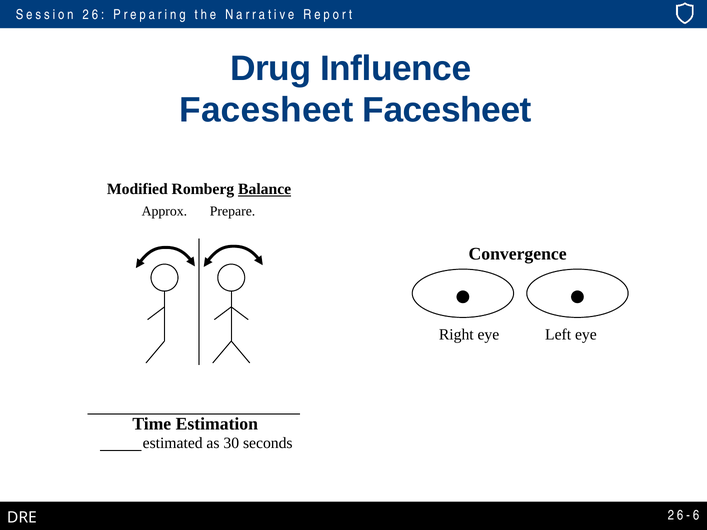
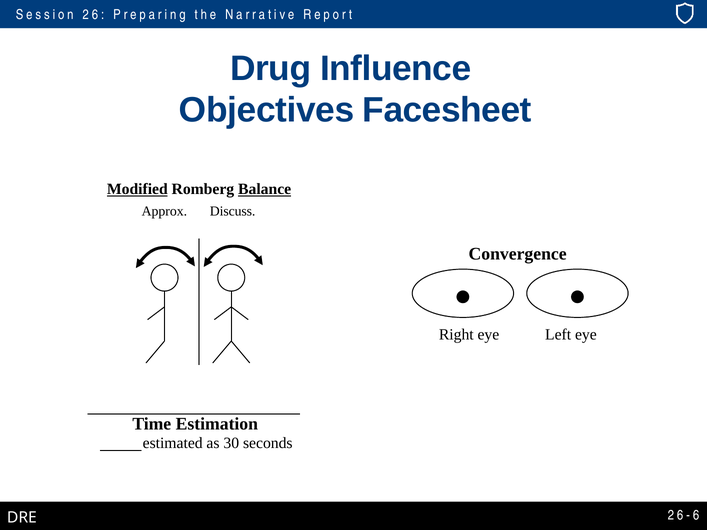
Facesheet at (266, 110): Facesheet -> Objectives
Modified underline: none -> present
Prepare: Prepare -> Discuss
